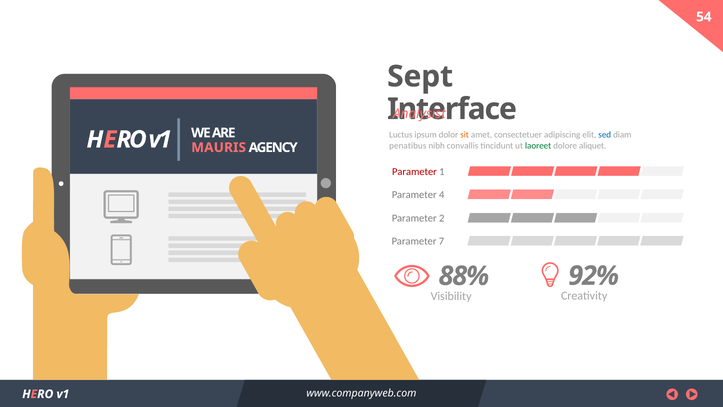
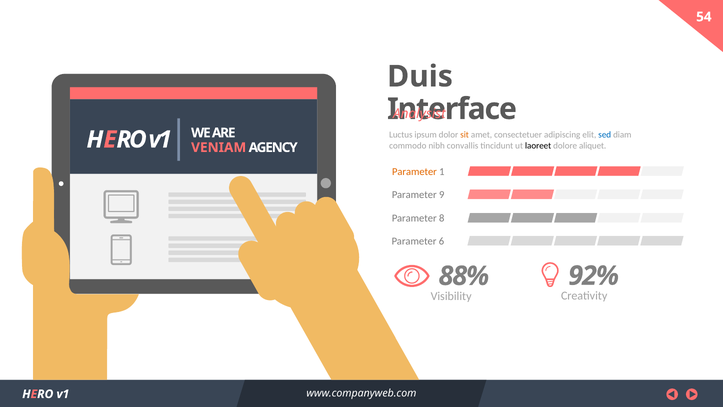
Sept: Sept -> Duis
penatibus: penatibus -> commodo
laoreet colour: green -> black
MAURIS: MAURIS -> VENIAM
Parameter at (414, 172) colour: red -> orange
4: 4 -> 9
2: 2 -> 8
7: 7 -> 6
